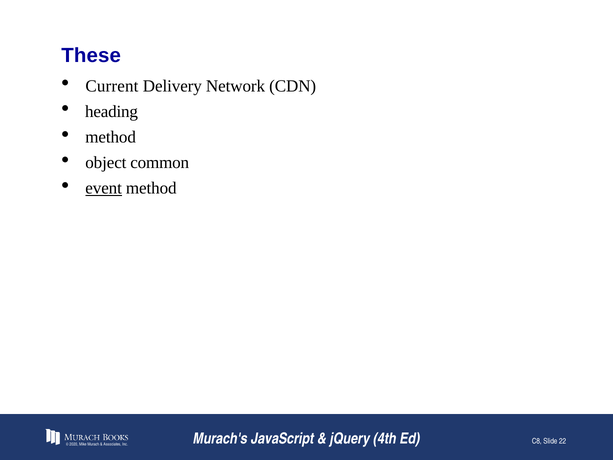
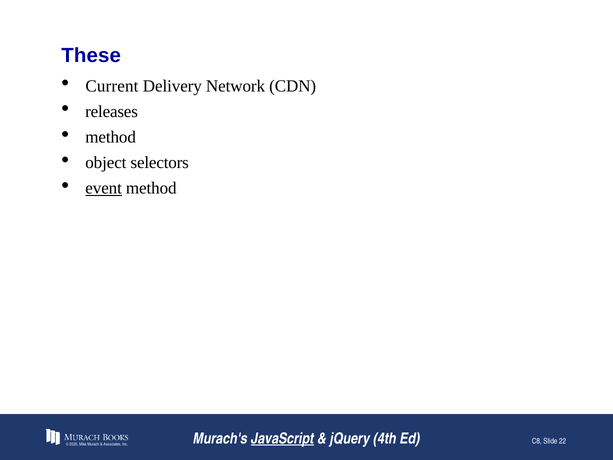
heading: heading -> releases
common: common -> selectors
JavaScript underline: none -> present
